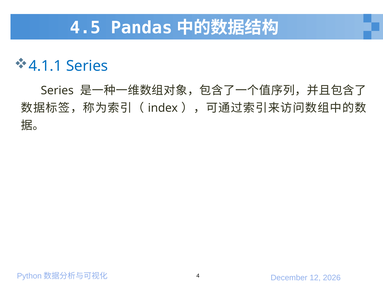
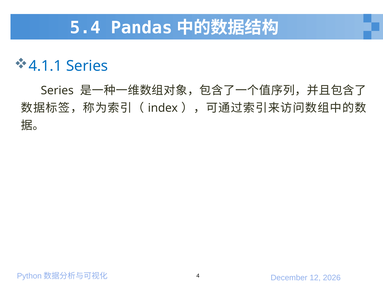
4.5: 4.5 -> 5.4
